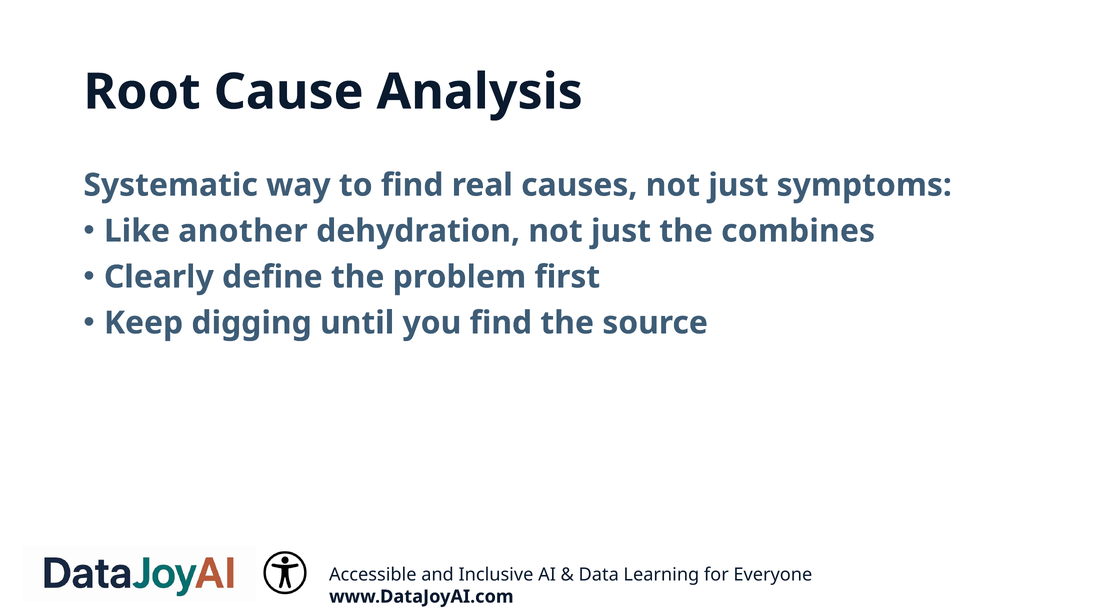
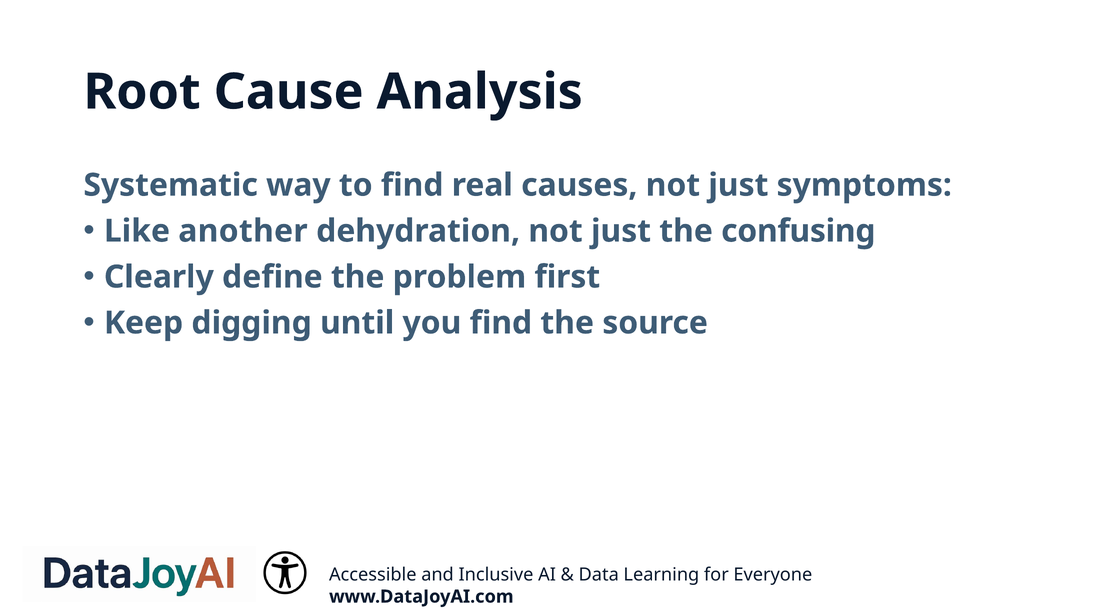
combines: combines -> confusing
